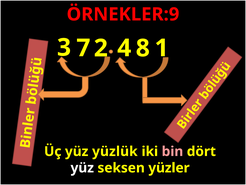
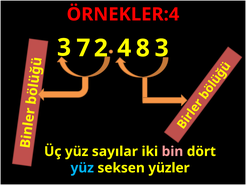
ÖRNEKLER:9: ÖRNEKLER:9 -> ÖRNEKLER:4
1 at (162, 48): 1 -> 3
yüzlük: yüzlük -> sayılar
yüz at (82, 167) colour: white -> light blue
